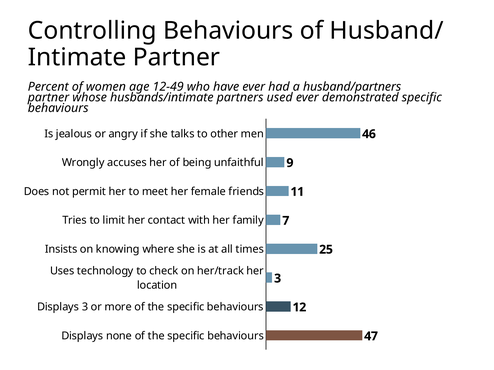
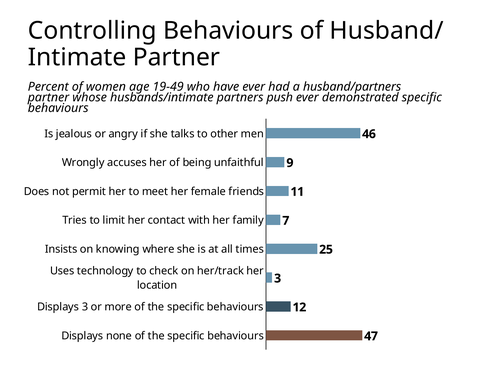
12-49: 12-49 -> 19-49
used: used -> push
